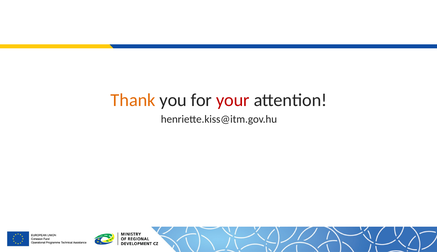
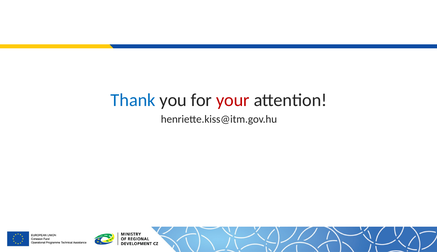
Thank colour: orange -> blue
